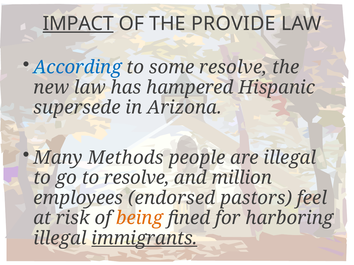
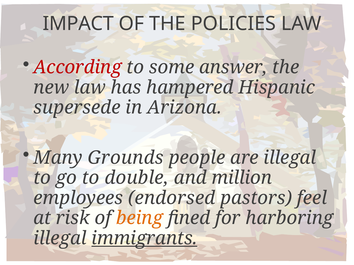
IMPACT underline: present -> none
PROVIDE: PROVIDE -> POLICIES
According colour: blue -> red
some resolve: resolve -> answer
Methods: Methods -> Grounds
to resolve: resolve -> double
